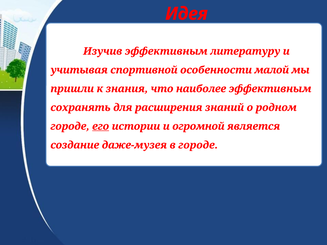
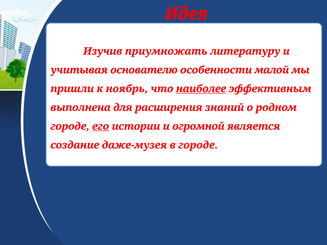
Изучив эффективным: эффективным -> приумножать
спортивной: спортивной -> основателю
знания: знания -> ноябрь
наиболее underline: none -> present
сохранять: сохранять -> выполнена
